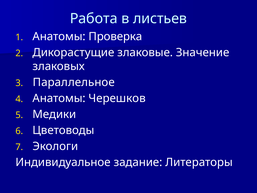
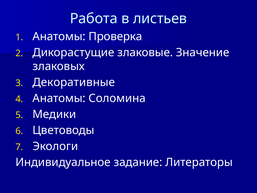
Параллельное: Параллельное -> Декоративные
Черешков: Черешков -> Соломина
